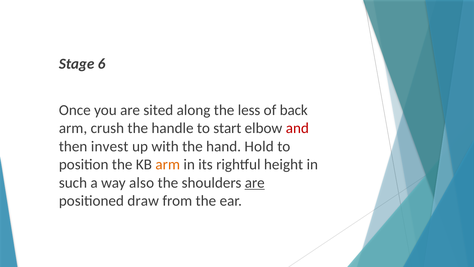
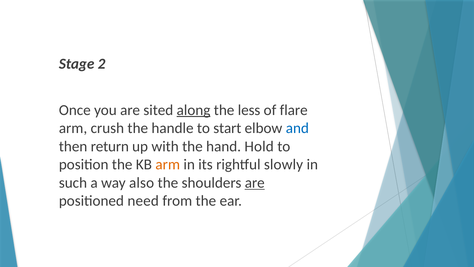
6: 6 -> 2
along underline: none -> present
back: back -> flare
and colour: red -> blue
invest: invest -> return
height: height -> slowly
draw: draw -> need
